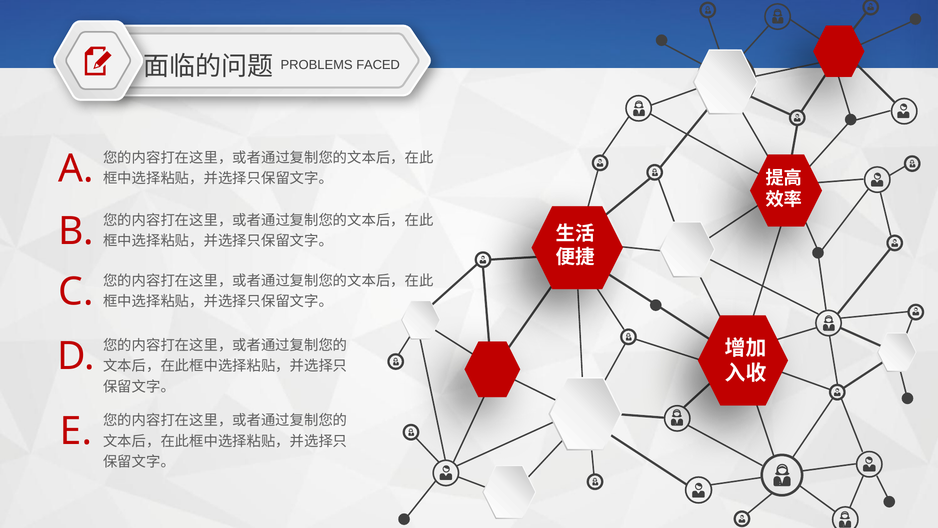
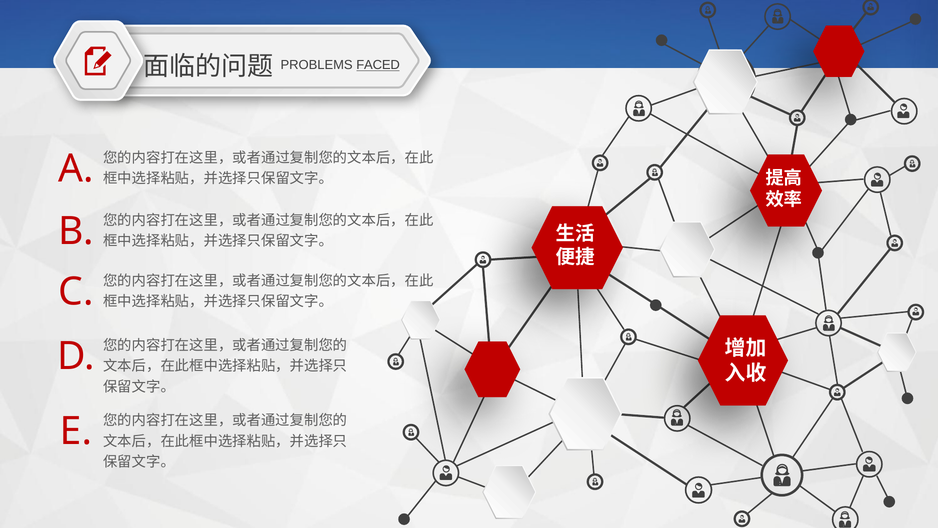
FACED underline: none -> present
